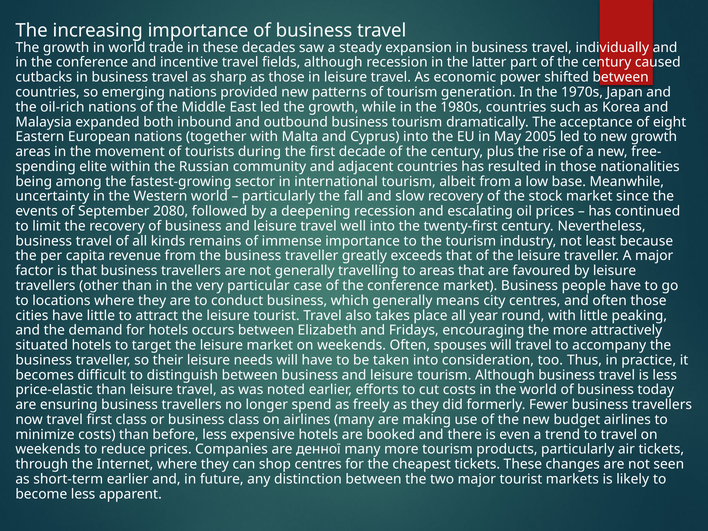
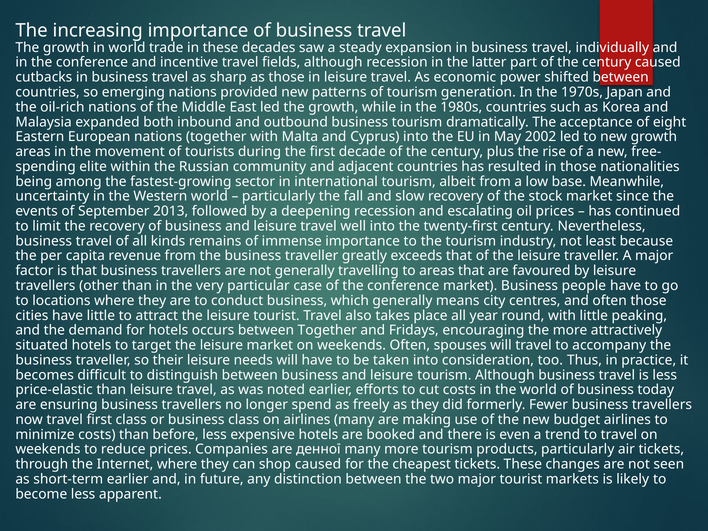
2005: 2005 -> 2002
2080: 2080 -> 2013
between Elizabeth: Elizabeth -> Together
shop centres: centres -> caused
